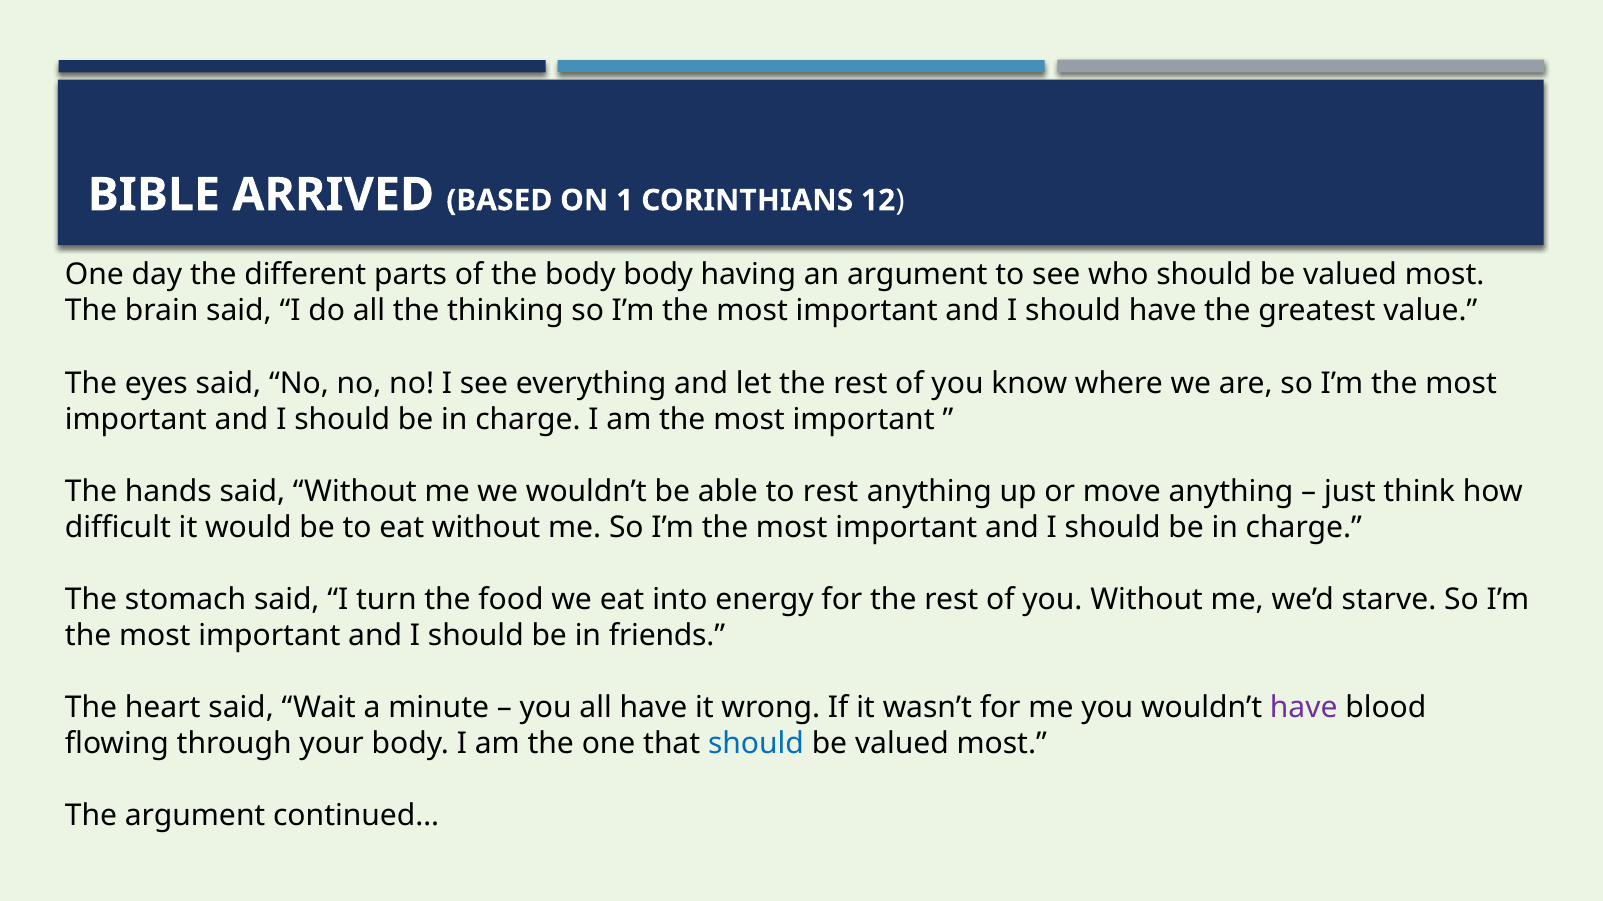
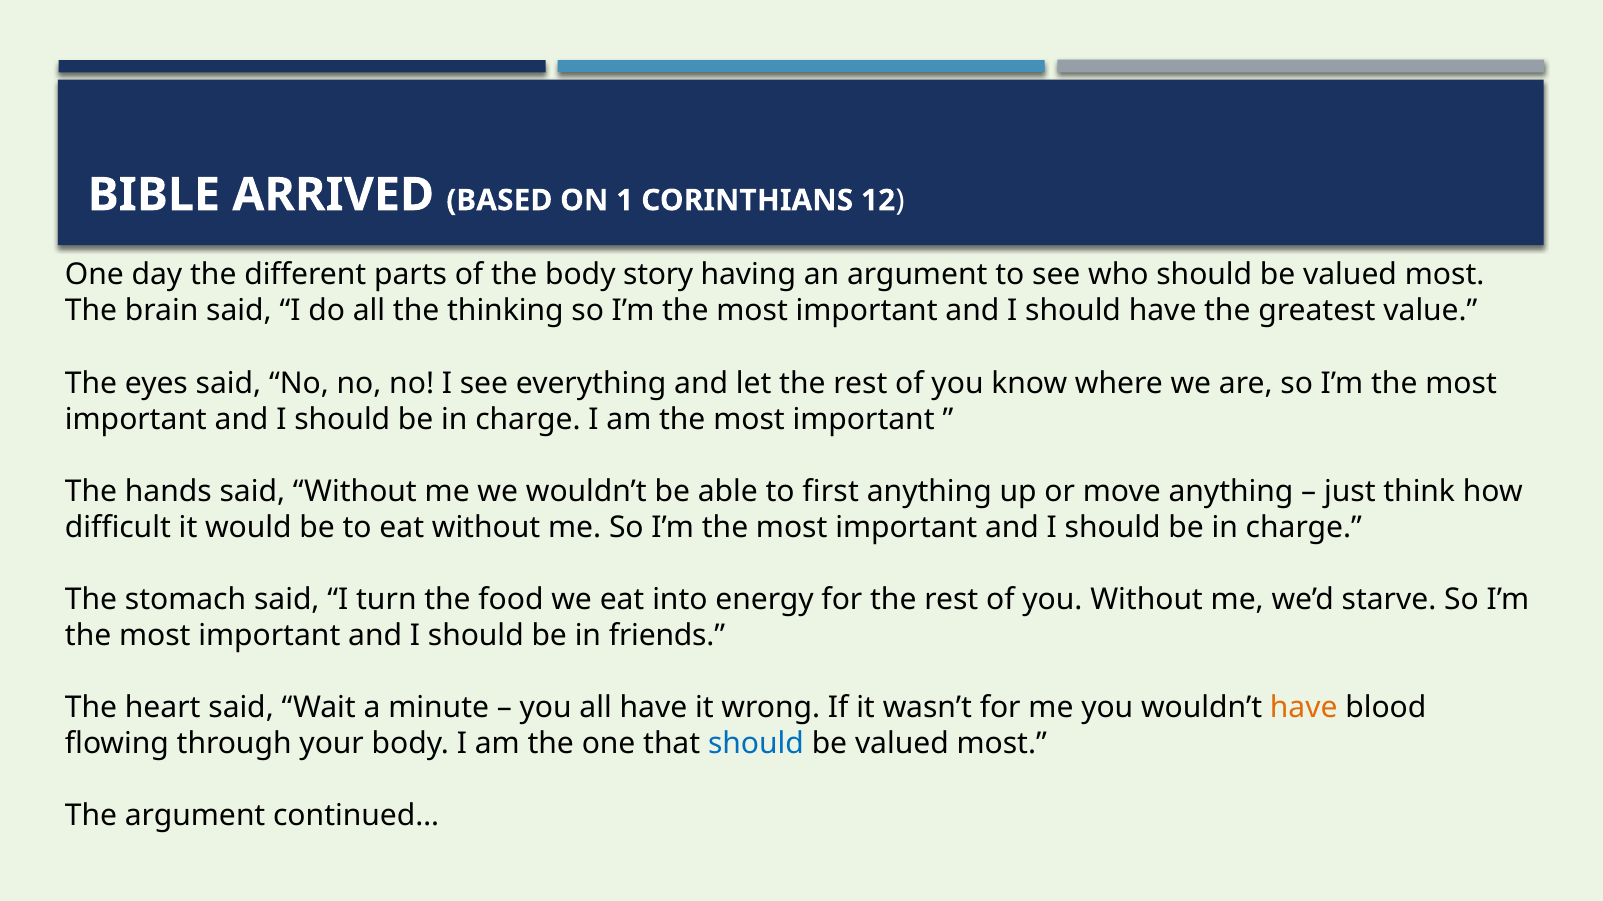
body body: body -> story
to rest: rest -> first
have at (1304, 708) colour: purple -> orange
